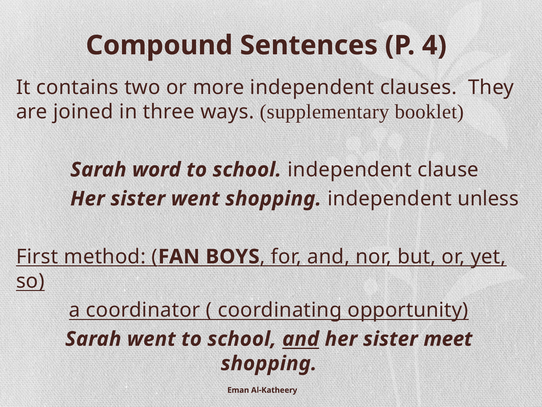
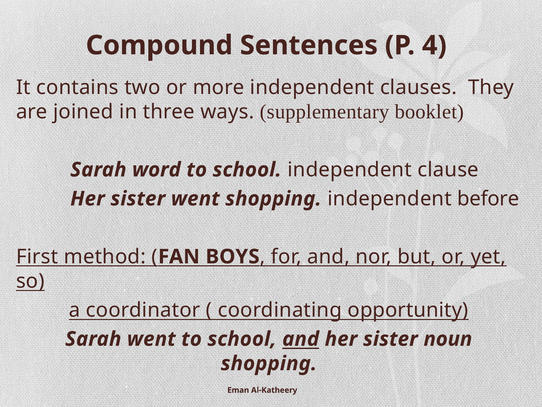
unless: unless -> before
meet: meet -> noun
